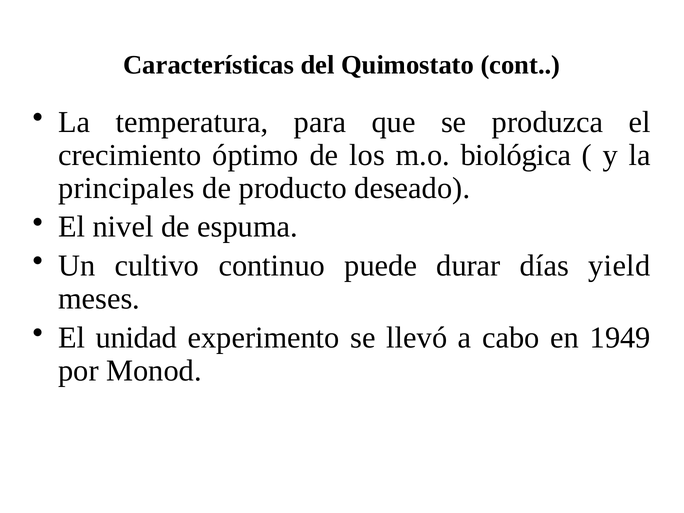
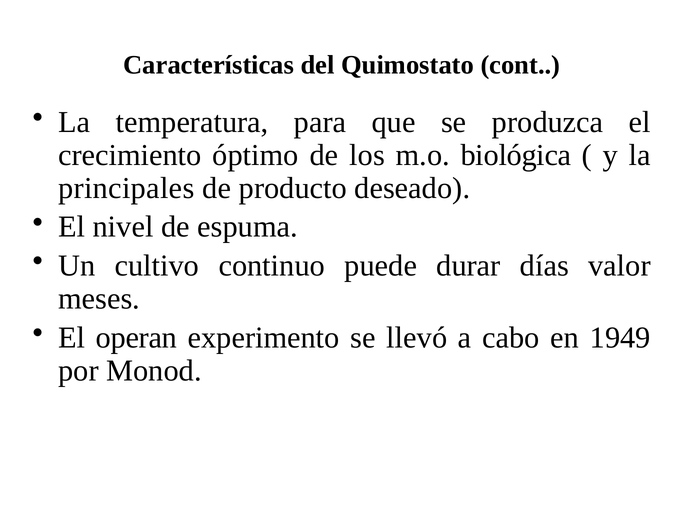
yield: yield -> valor
unidad: unidad -> operan
